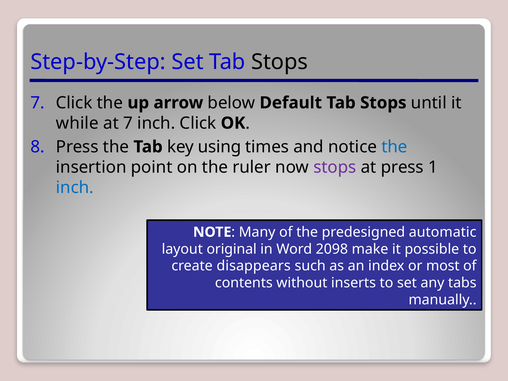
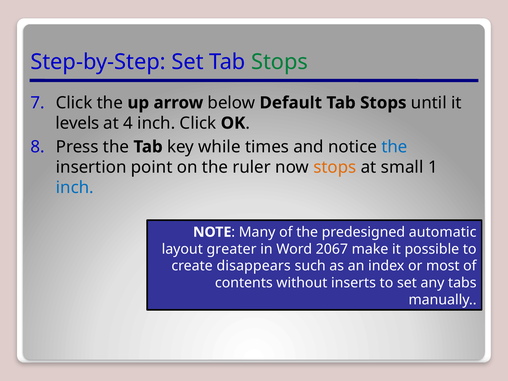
Stops at (280, 62) colour: black -> green
while: while -> levels
at 7: 7 -> 4
using: using -> while
stops at (335, 167) colour: purple -> orange
at press: press -> small
original: original -> greater
2098: 2098 -> 2067
